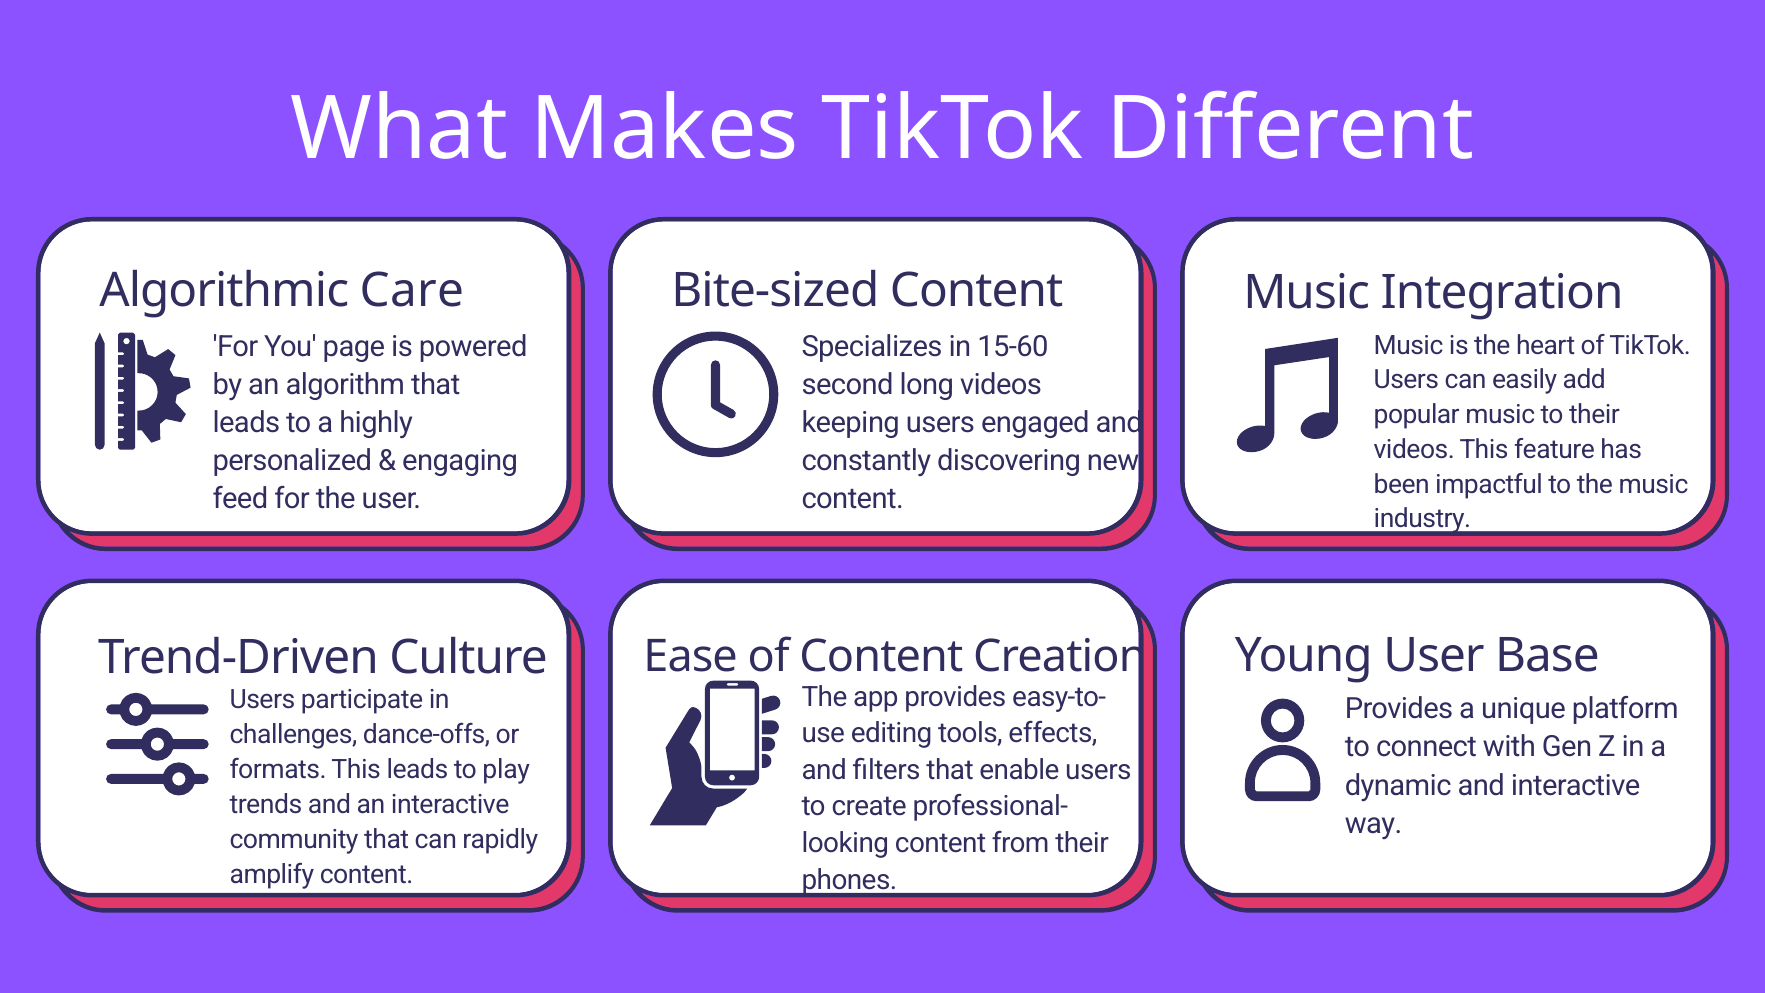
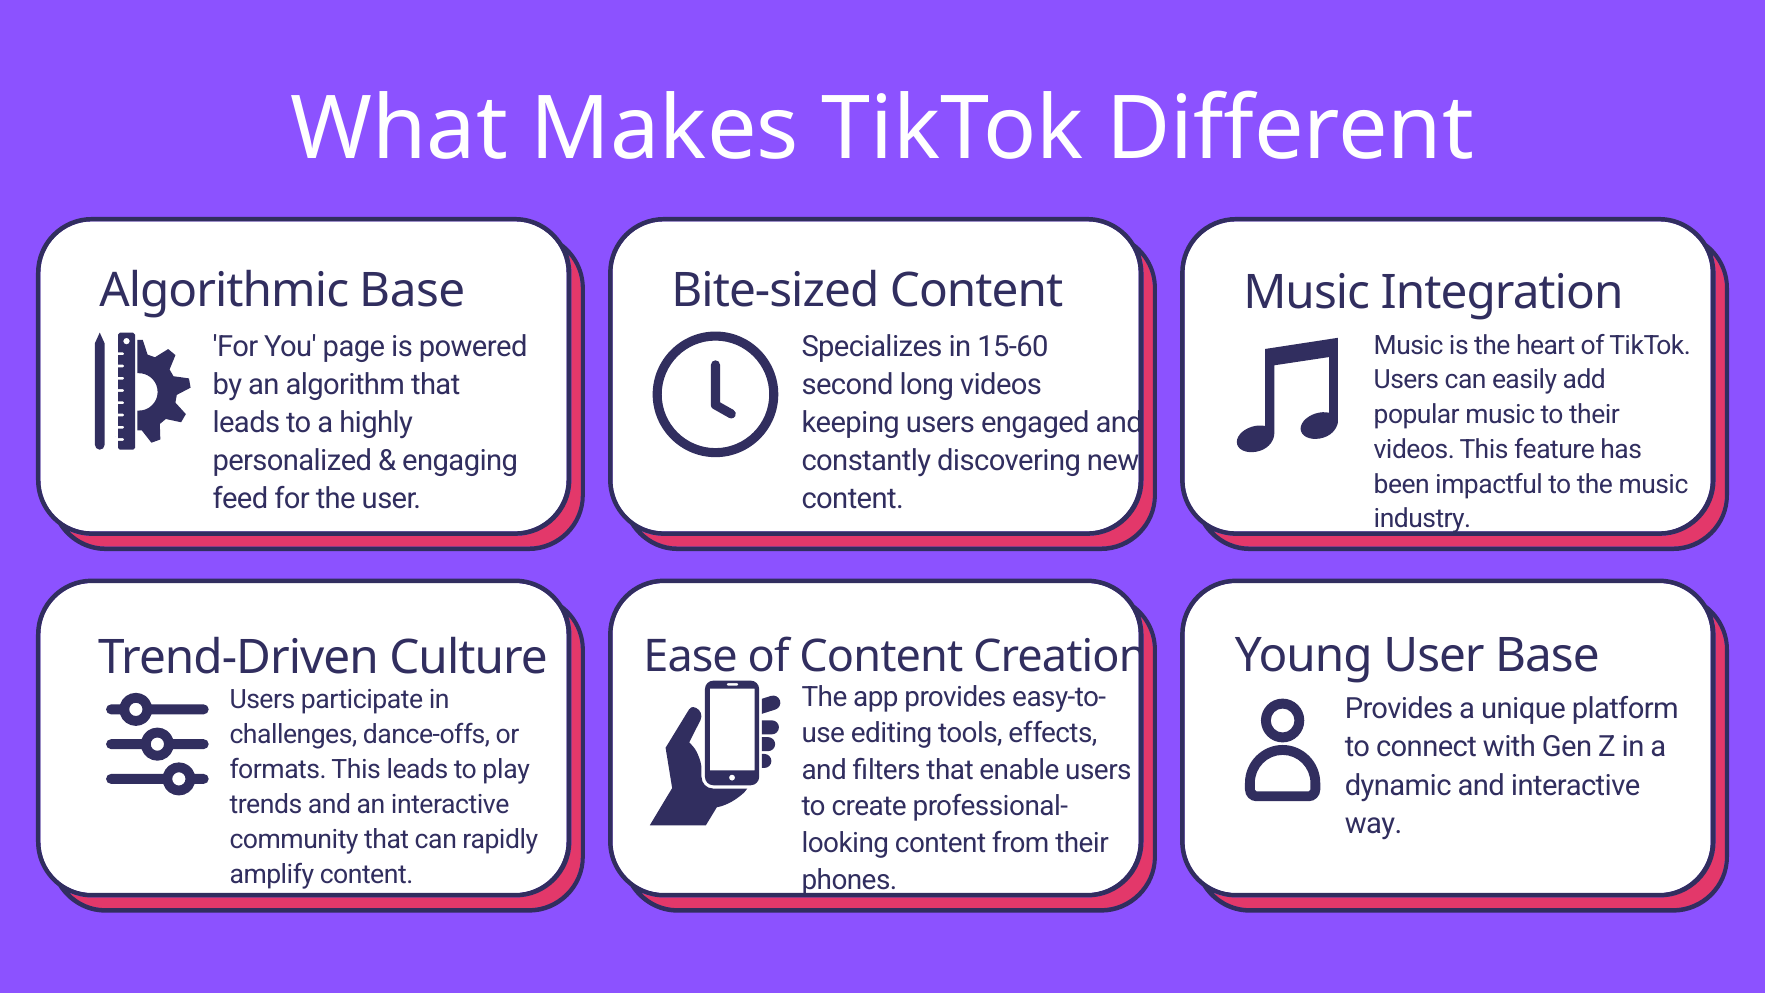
Algorithmic Care: Care -> Base
